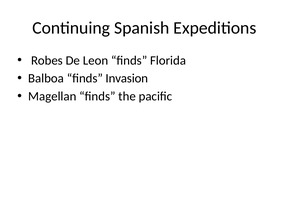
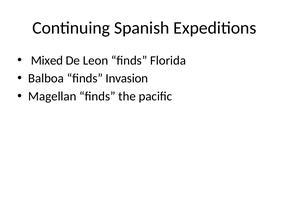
Robes: Robes -> Mixed
